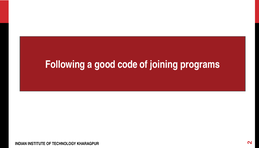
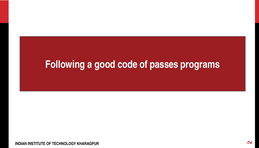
joining: joining -> passes
